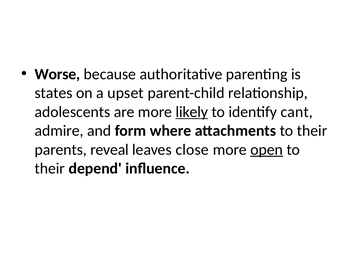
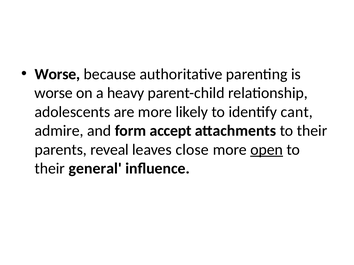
states at (54, 93): states -> worse
upset: upset -> heavy
likely underline: present -> none
where: where -> accept
depend: depend -> general
